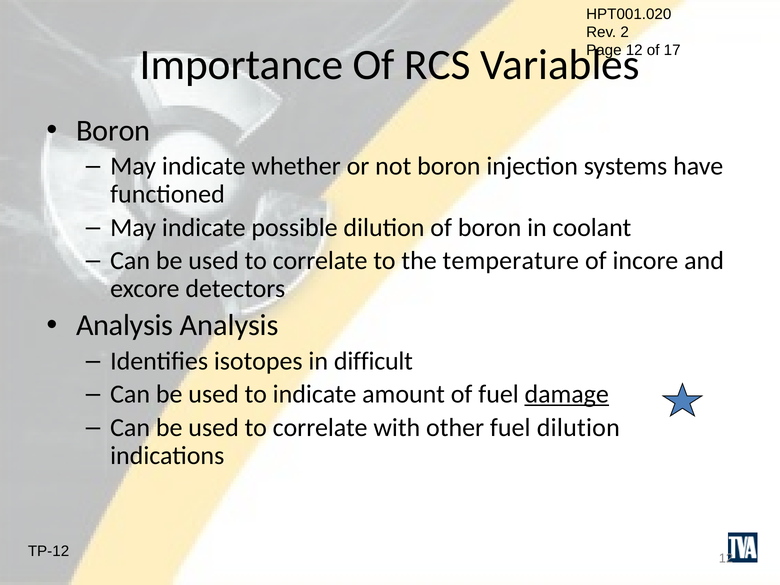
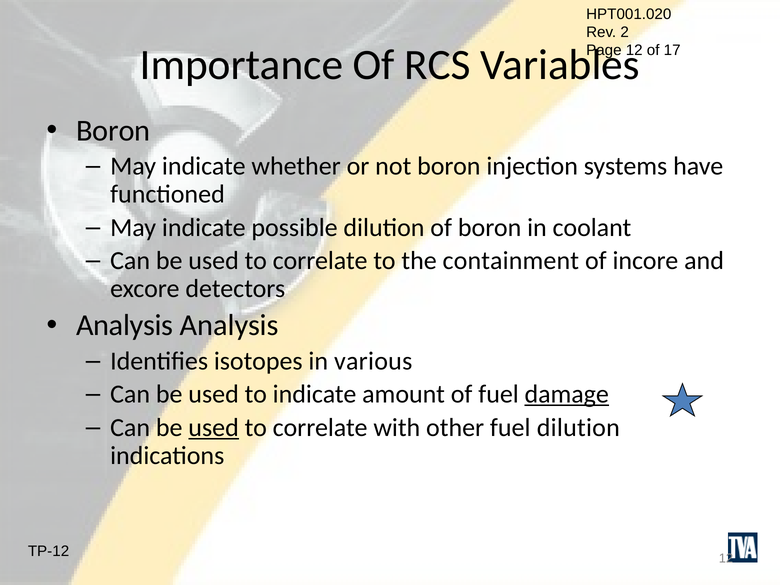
temperature: temperature -> containment
difficult: difficult -> various
used at (214, 428) underline: none -> present
